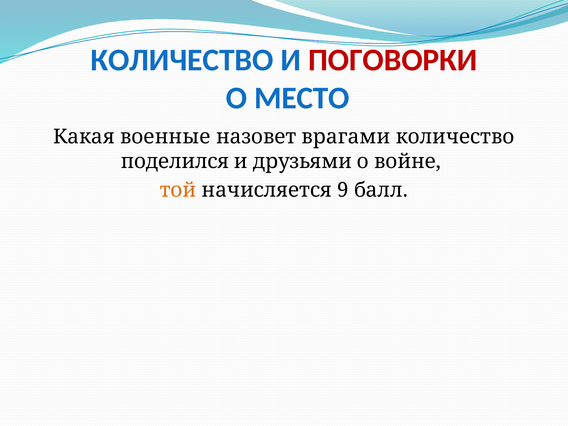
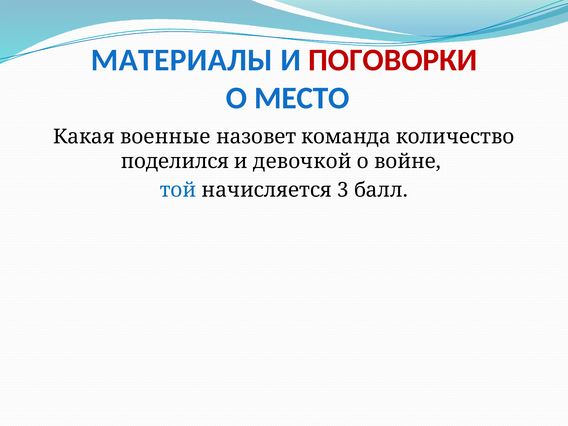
КОЛИЧЕСТВО at (182, 60): КОЛИЧЕСТВО -> МАТЕРИАЛЫ
врагами: врагами -> команда
друзьями: друзьями -> девочкой
той colour: orange -> blue
9: 9 -> 3
